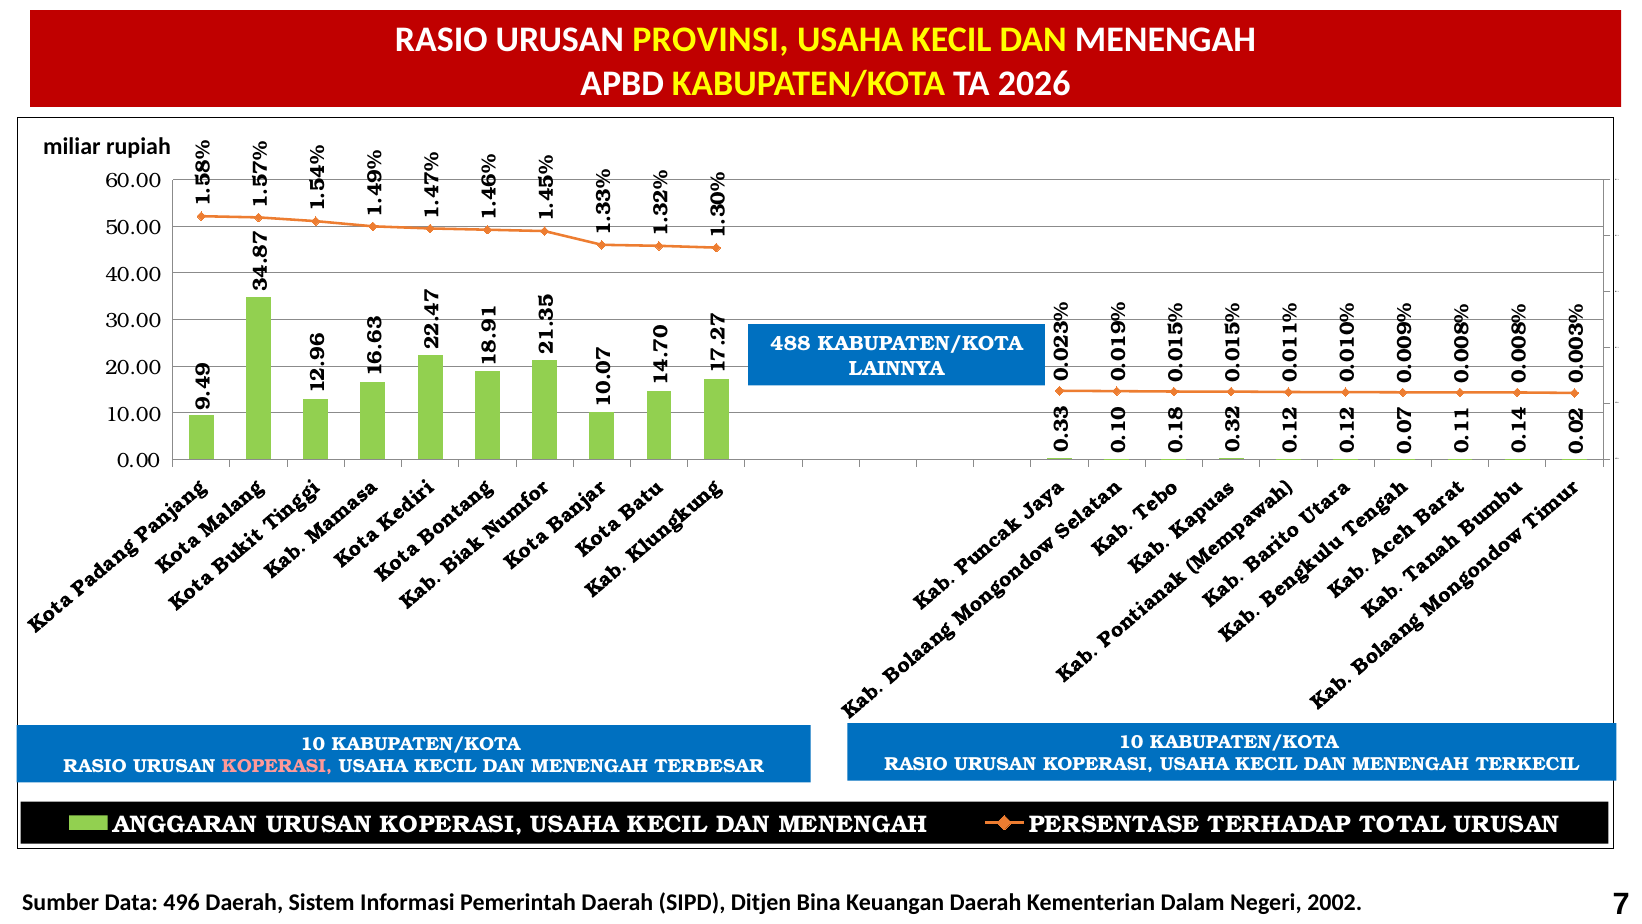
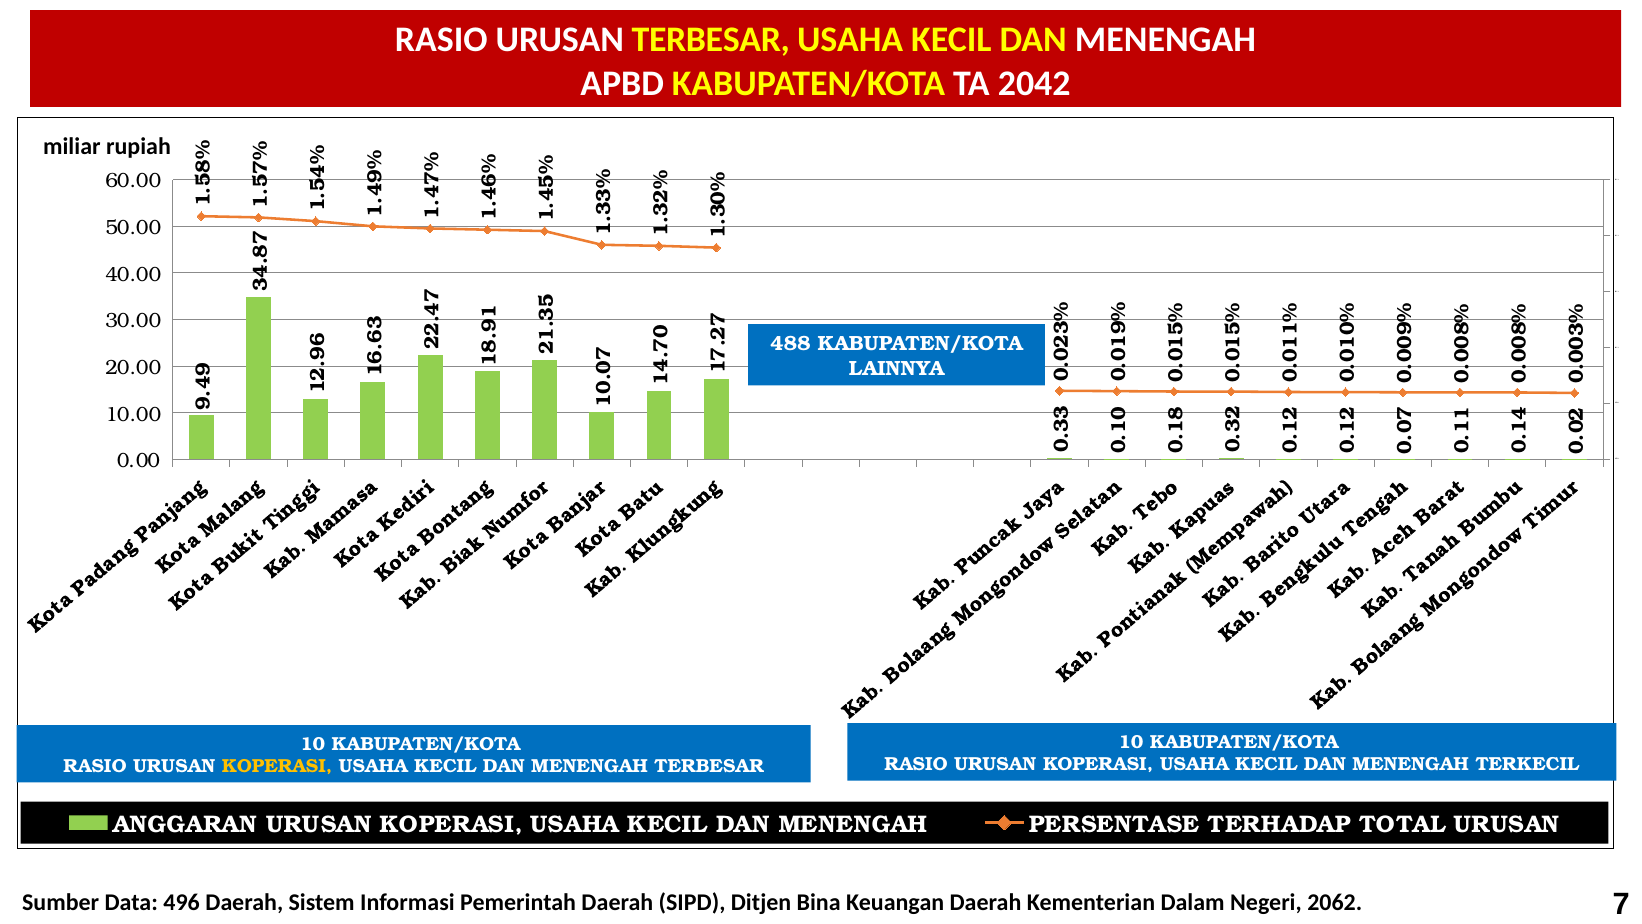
URUSAN PROVINSI: PROVINSI -> TERBESAR
2026: 2026 -> 2042
KOPERASI at (277, 766) colour: pink -> yellow
2002: 2002 -> 2062
